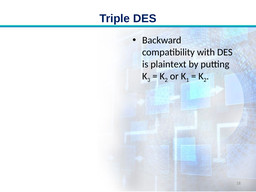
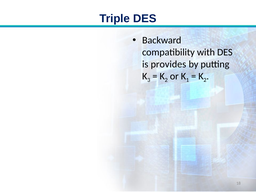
plaintext: plaintext -> provides
